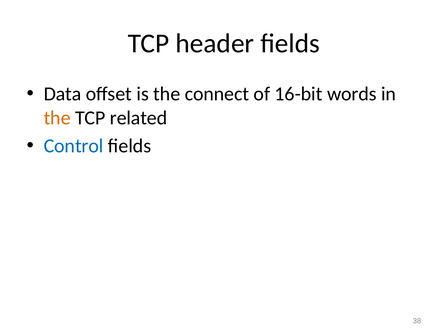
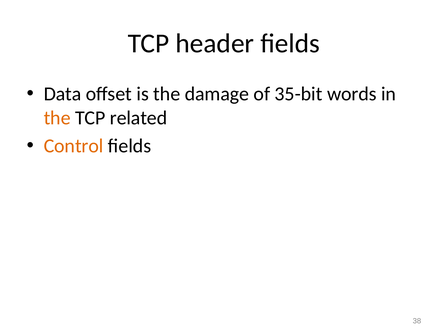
connect: connect -> damage
16-bit: 16-bit -> 35-bit
Control colour: blue -> orange
